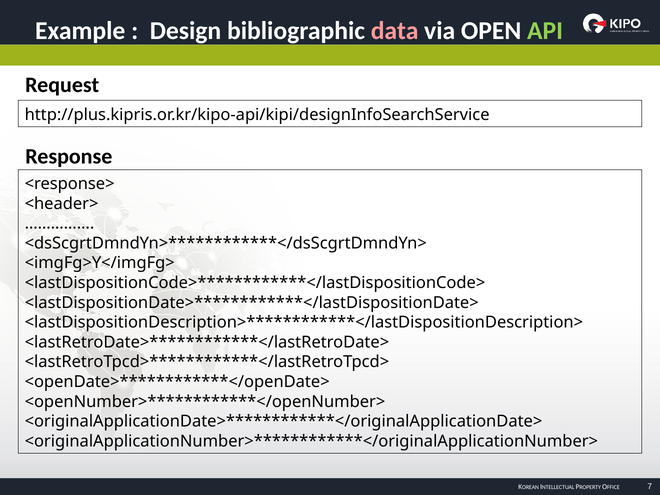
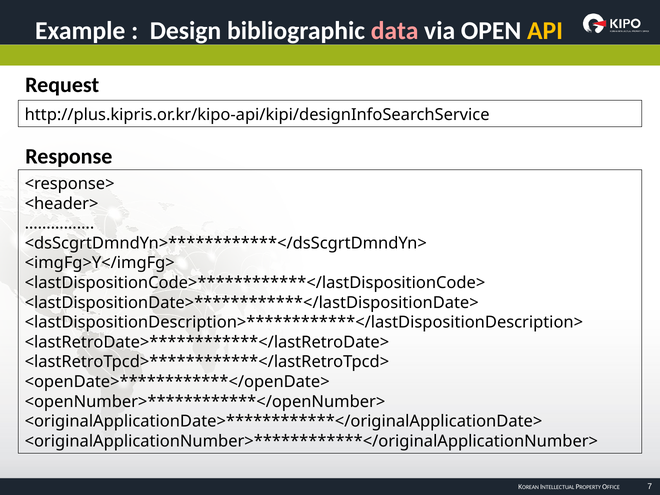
API colour: light green -> yellow
